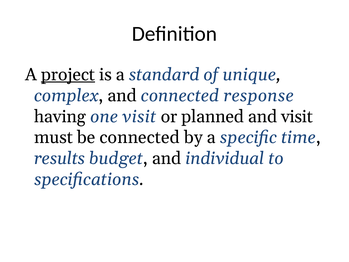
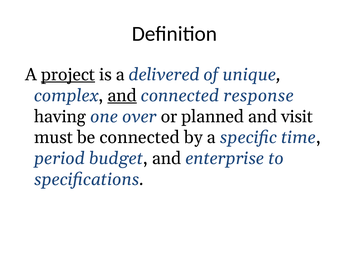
standard: standard -> delivered
and at (122, 95) underline: none -> present
one visit: visit -> over
results: results -> period
individual: individual -> enterprise
